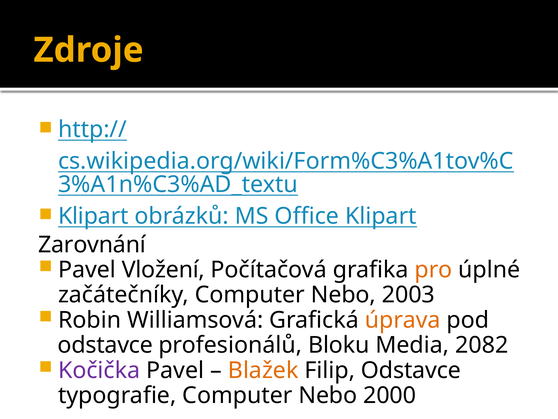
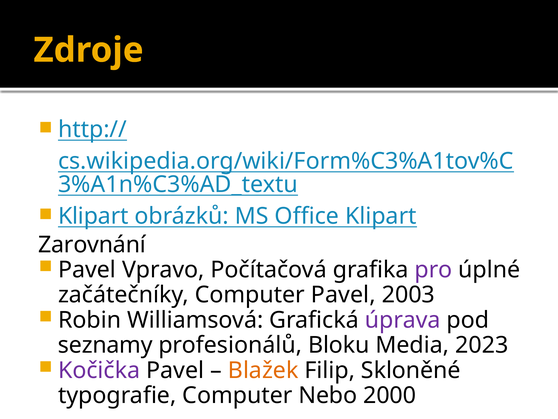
Vložení: Vložení -> Vpravo
pro colour: orange -> purple
začátečníky Computer Nebo: Nebo -> Pavel
úprava colour: orange -> purple
odstavce at (105, 345): odstavce -> seznamy
2082: 2082 -> 2023
Filip Odstavce: Odstavce -> Skloněné
